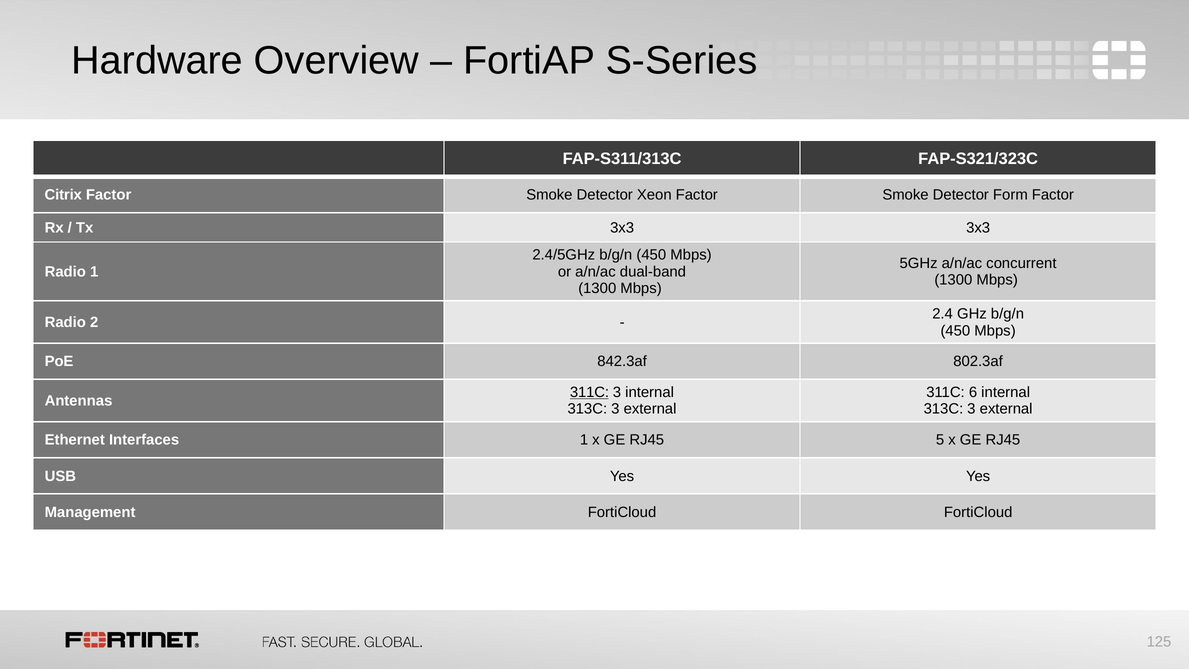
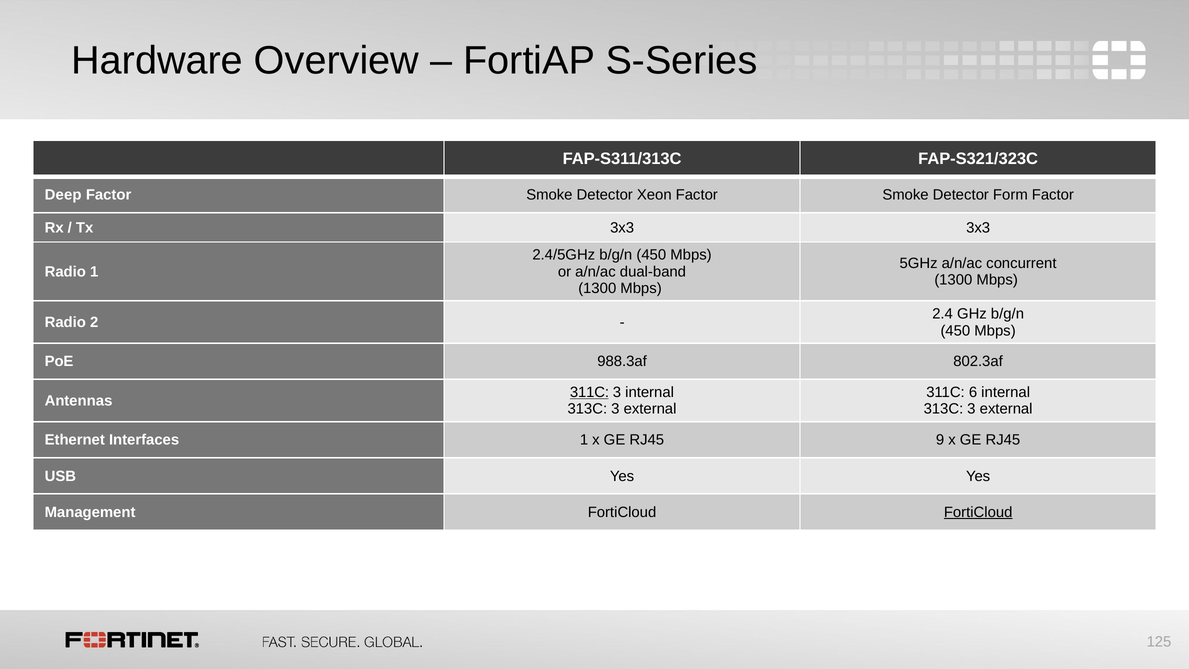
Citrix: Citrix -> Deep
842.3af: 842.3af -> 988.3af
5: 5 -> 9
FortiCloud at (978, 512) underline: none -> present
